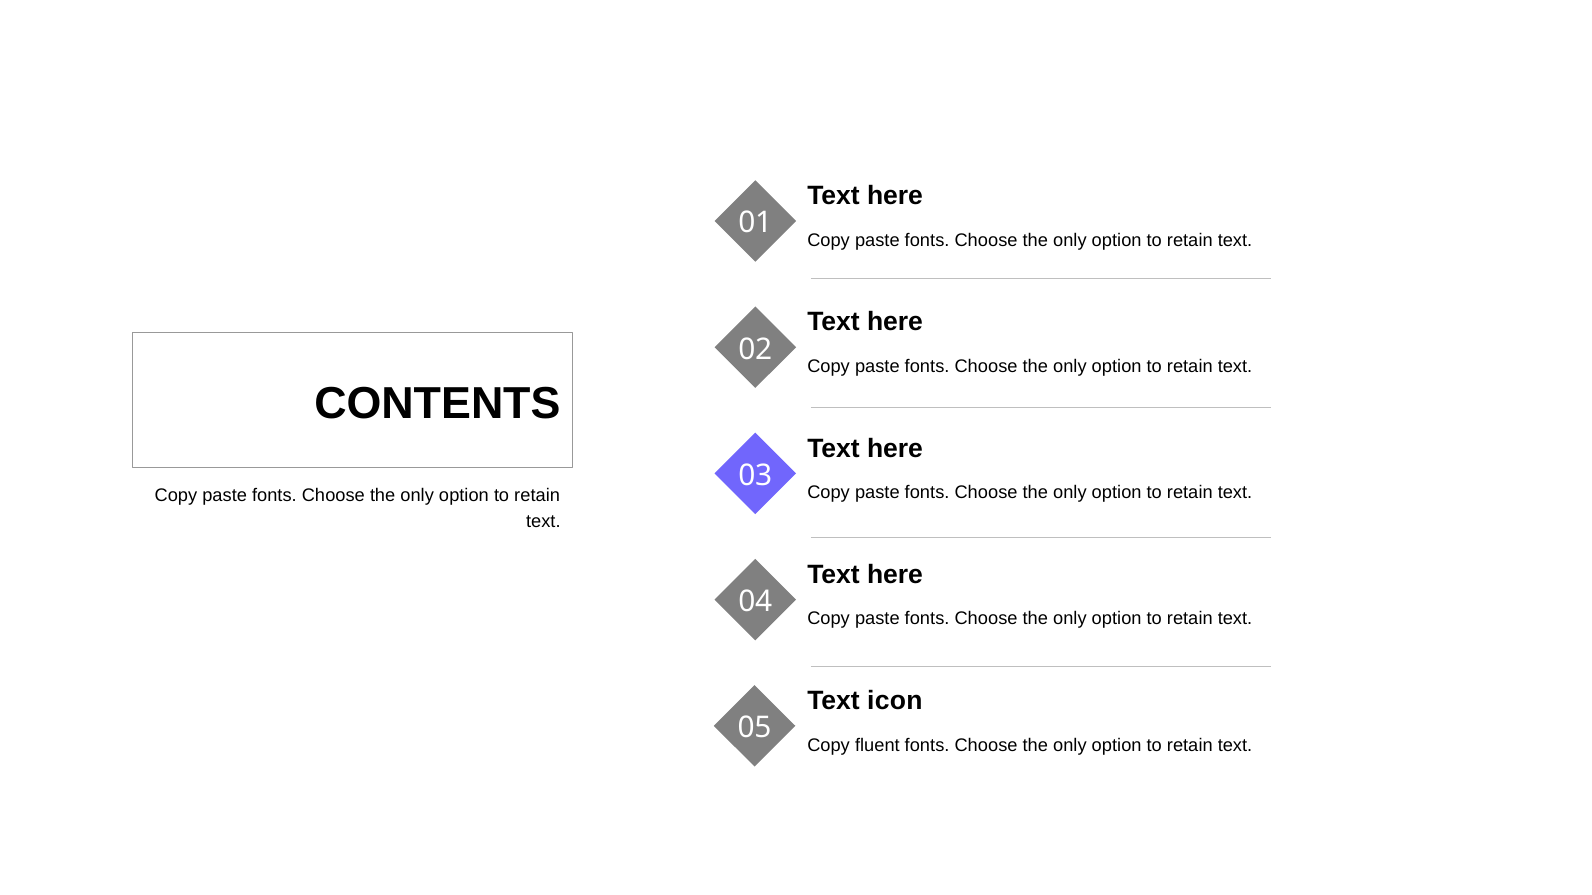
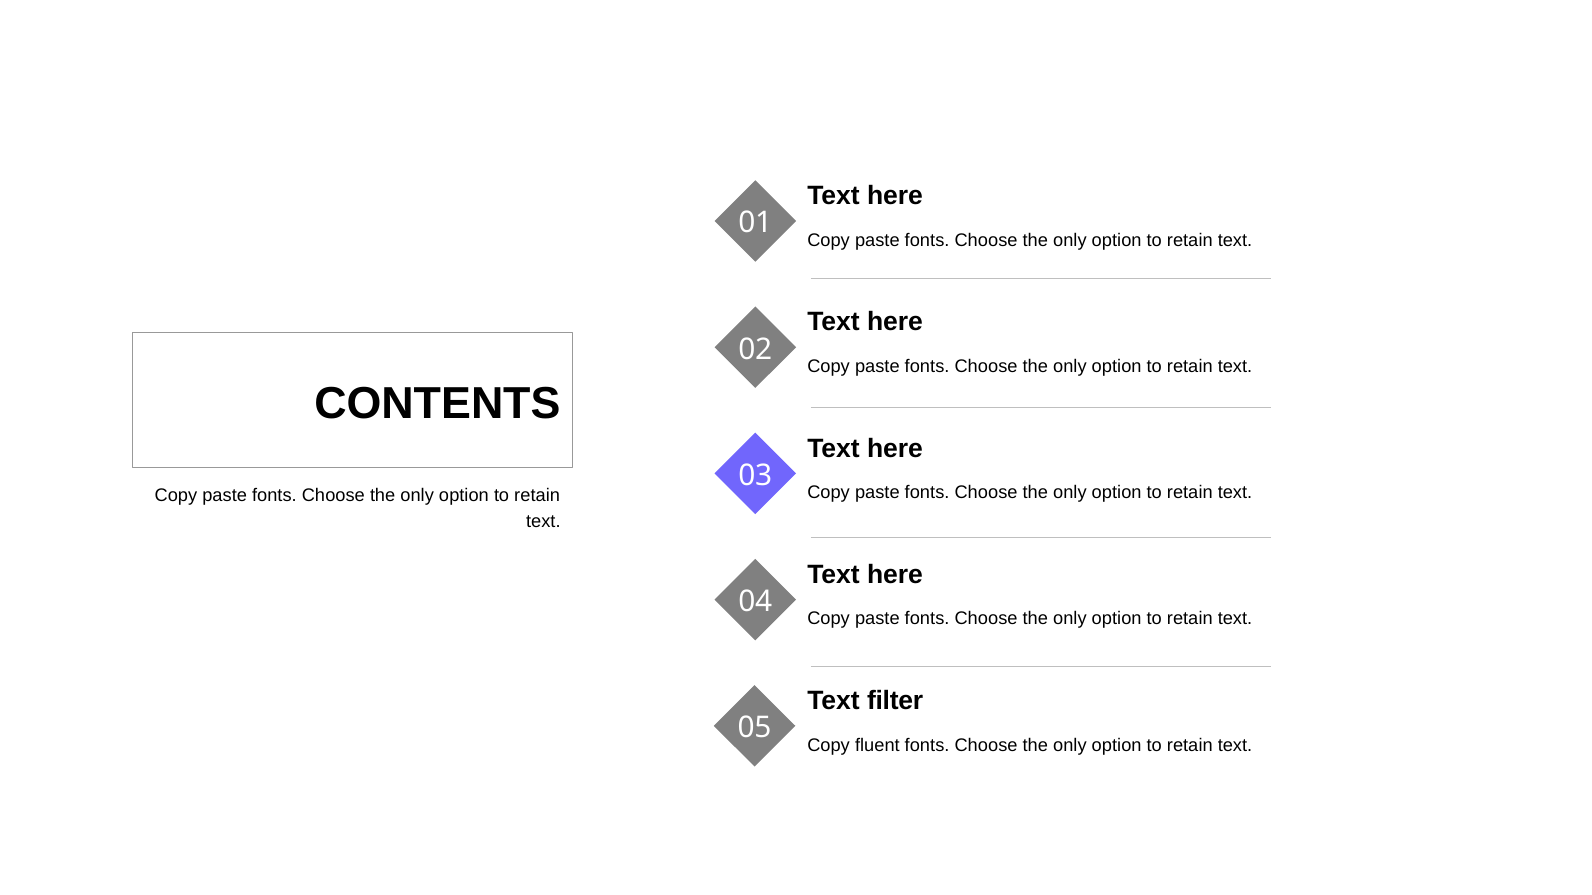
icon: icon -> filter
